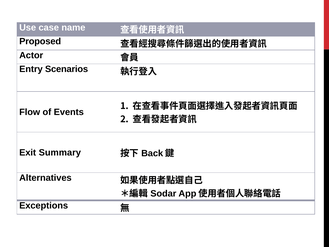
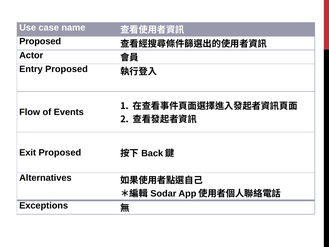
Entry Scenarios: Scenarios -> Proposed
Exit Summary: Summary -> Proposed
